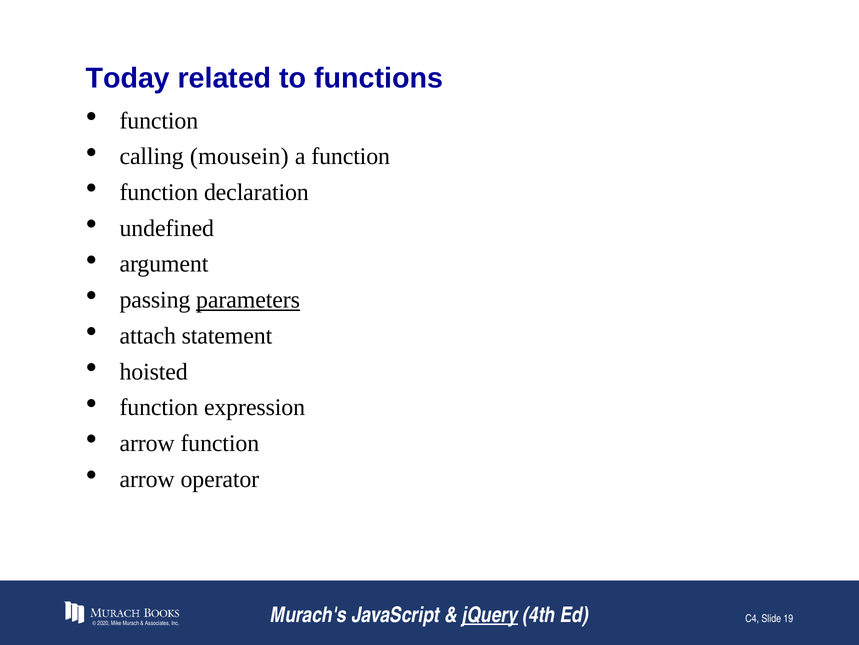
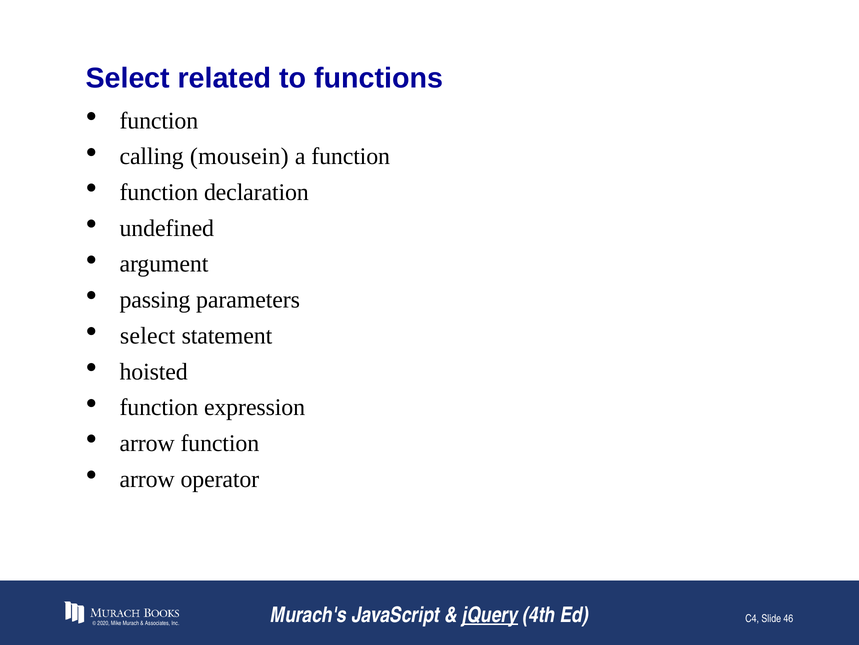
Today at (128, 78): Today -> Select
parameters underline: present -> none
attach at (148, 335): attach -> select
19: 19 -> 46
